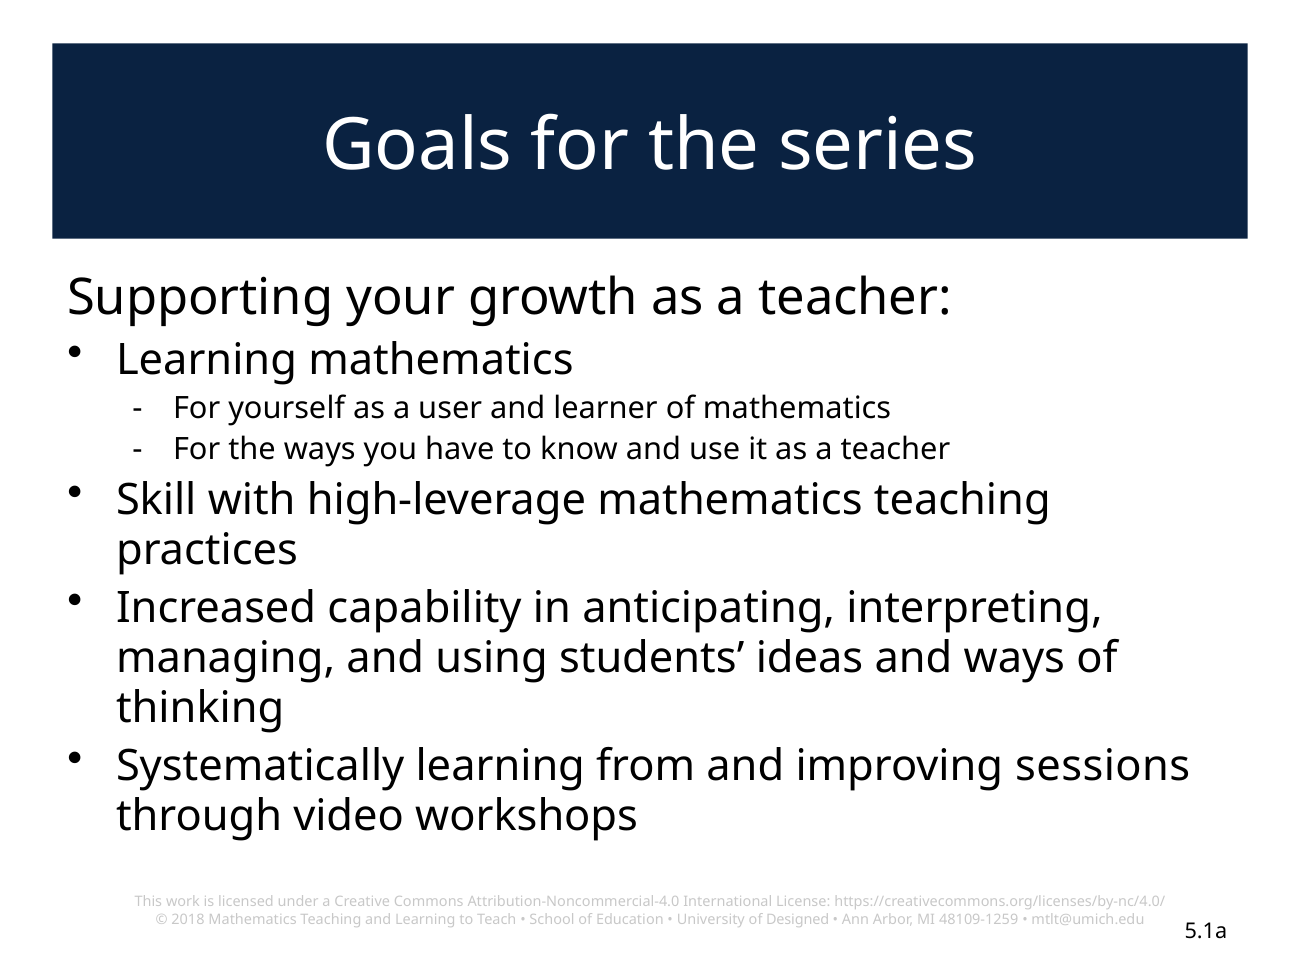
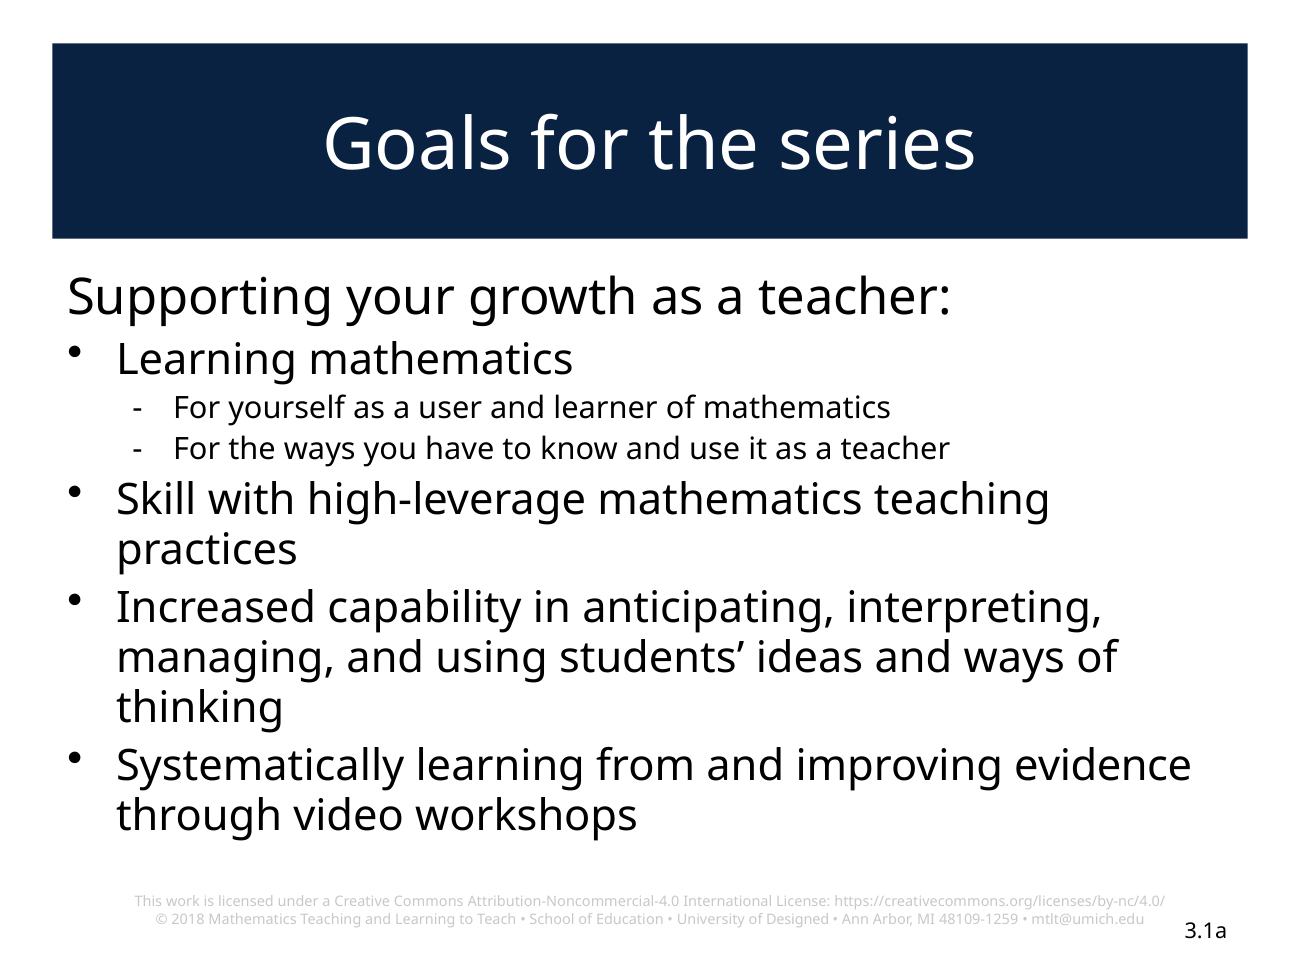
sessions: sessions -> evidence
5.1a: 5.1a -> 3.1a
